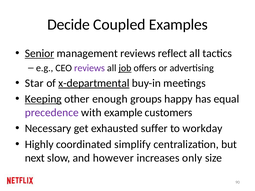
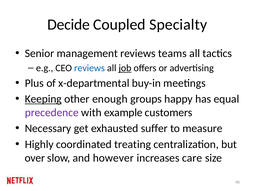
Examples: Examples -> Specialty
Senior underline: present -> none
reflect: reflect -> teams
reviews at (89, 68) colour: purple -> blue
Star: Star -> Plus
x-departmental underline: present -> none
workday: workday -> measure
simplify: simplify -> treating
next: next -> over
only: only -> care
